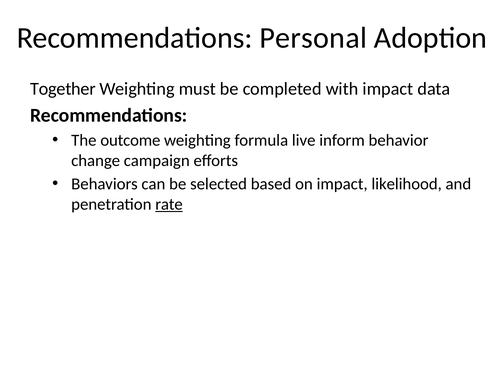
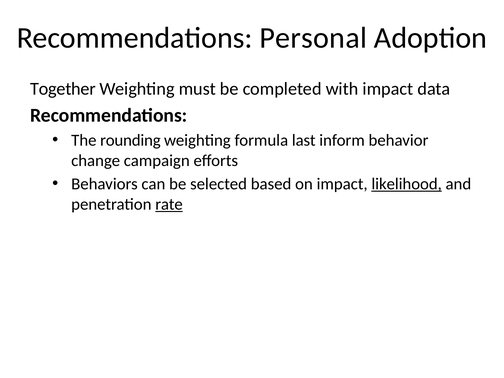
outcome: outcome -> rounding
live: live -> last
likelihood underline: none -> present
